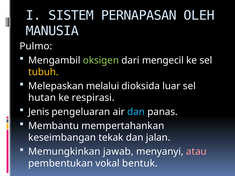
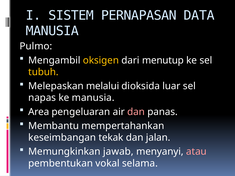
OLEH: OLEH -> DATA
oksigen colour: light green -> yellow
mengecil: mengecil -> menutup
hutan: hutan -> napas
ke respirasi: respirasi -> manusia
Jenis: Jenis -> Area
dan at (136, 112) colour: light blue -> pink
bentuk: bentuk -> selama
